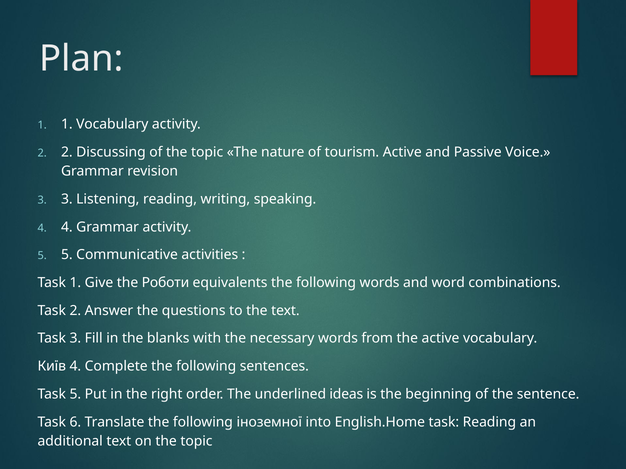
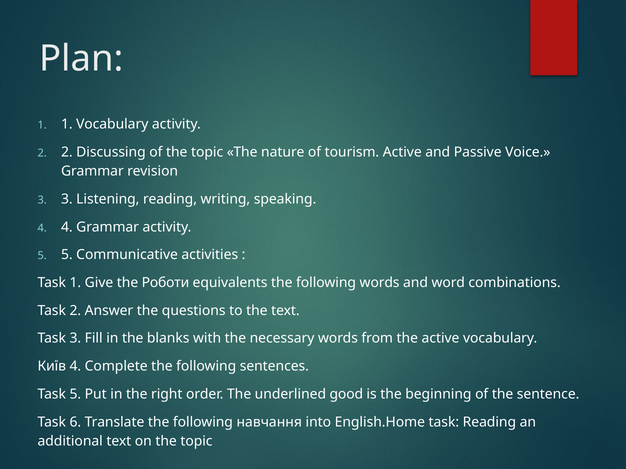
ideas: ideas -> good
іноземної: іноземної -> навчання
